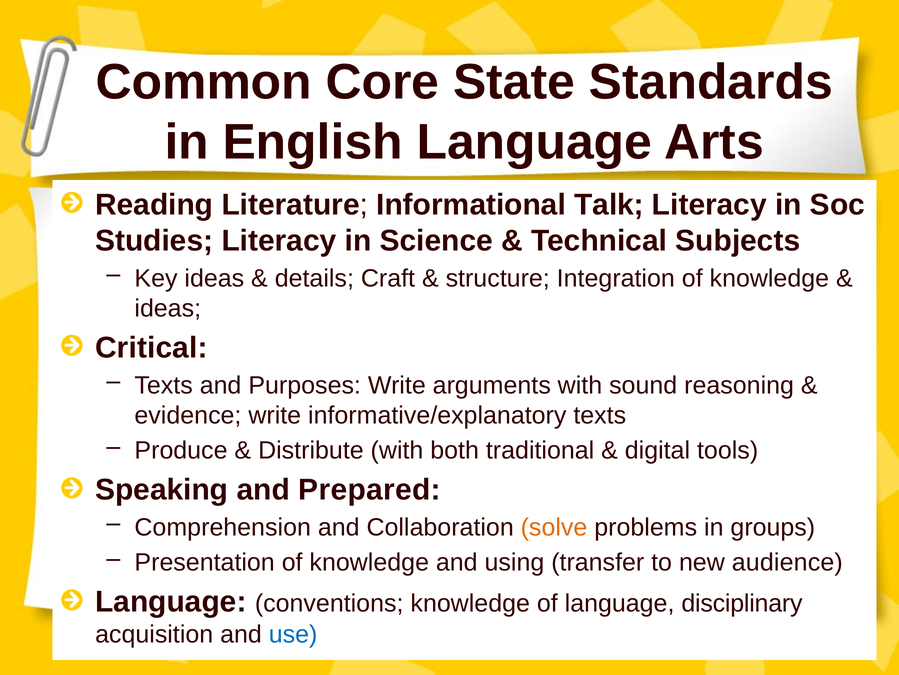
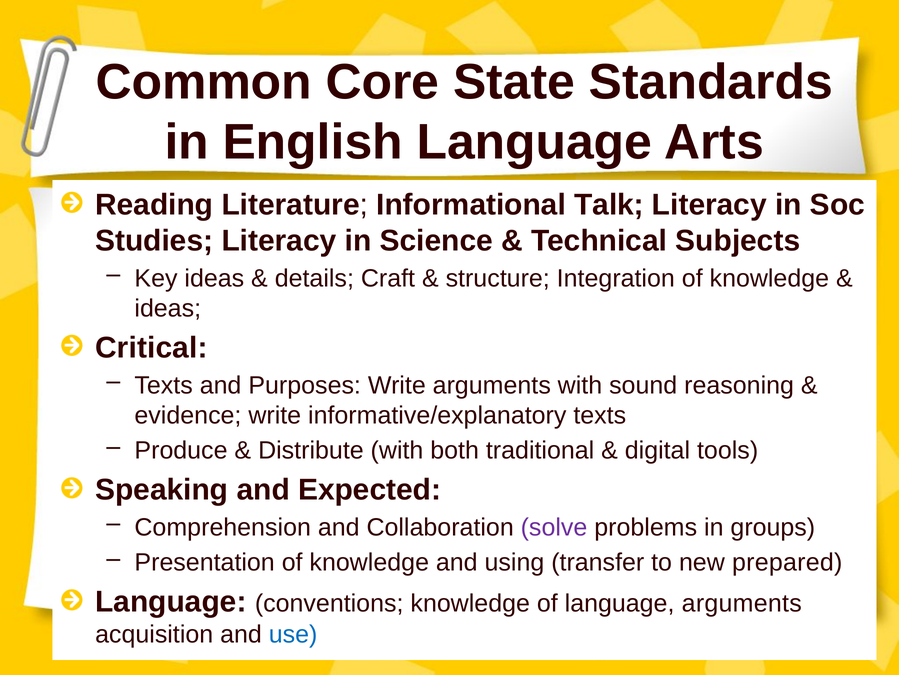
Prepared: Prepared -> Expected
solve colour: orange -> purple
audience: audience -> prepared
language disciplinary: disciplinary -> arguments
